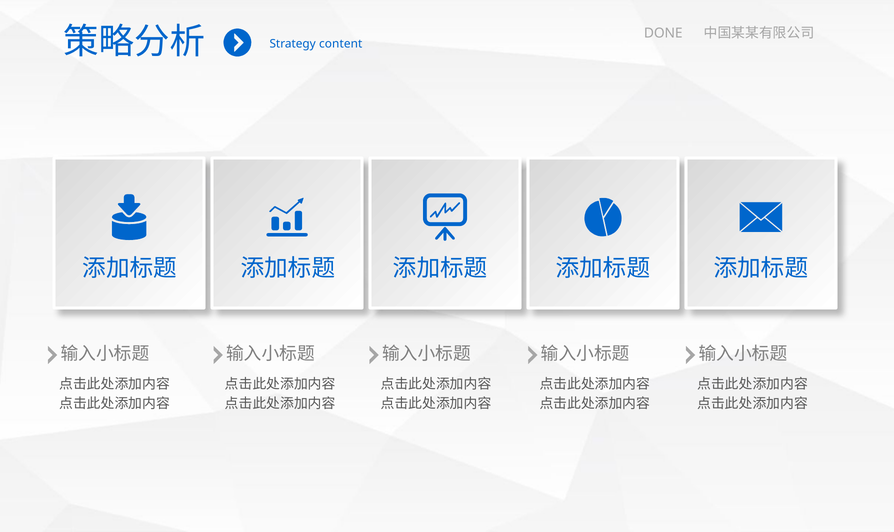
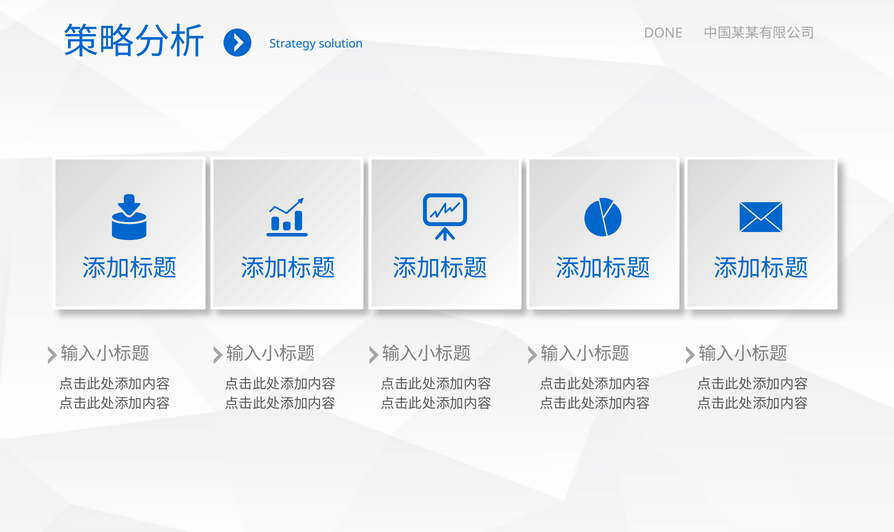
content: content -> solution
